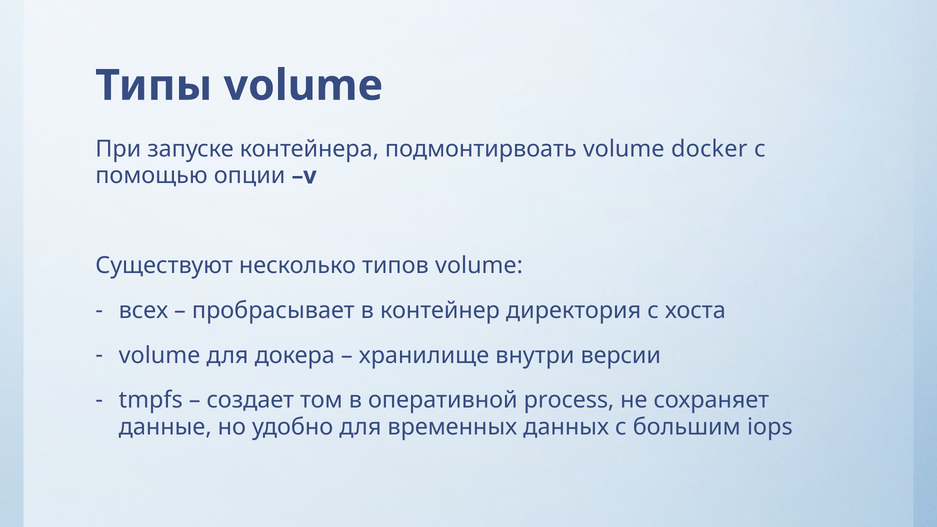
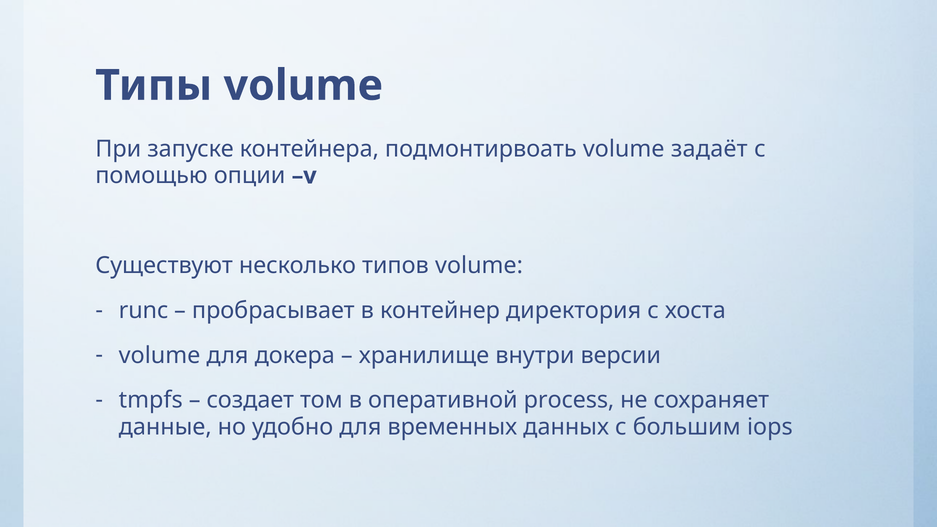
docker: docker -> задаёт
всех: всех -> runc
